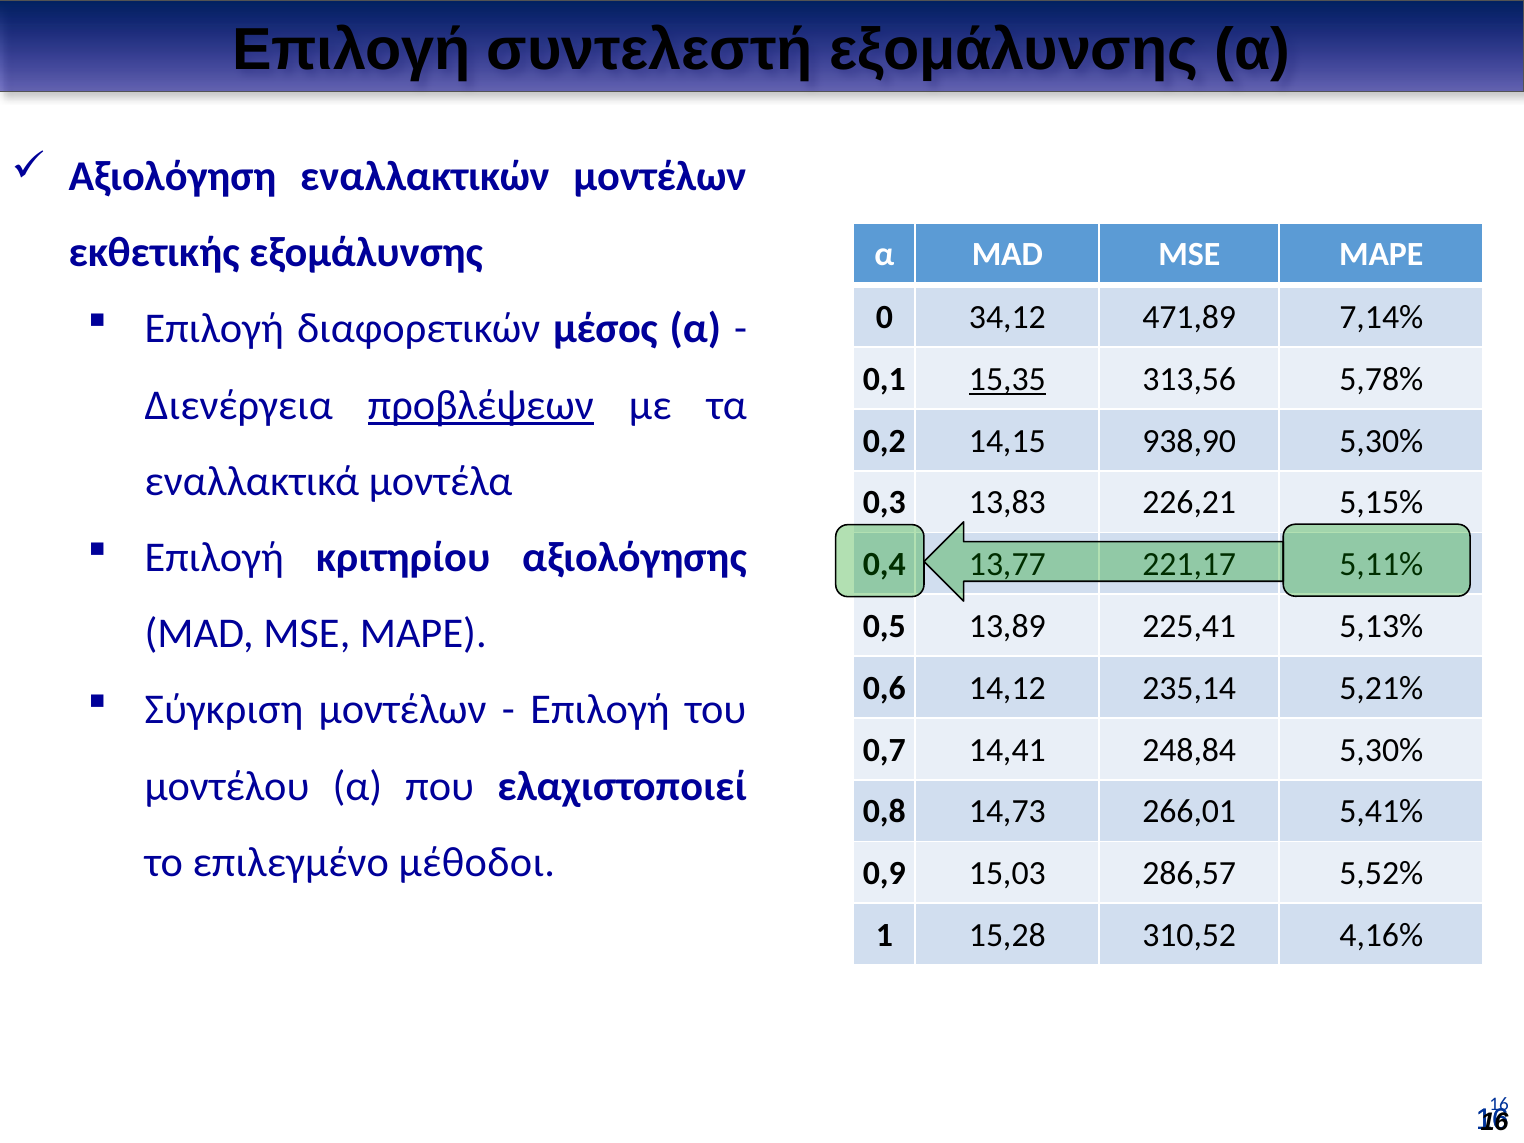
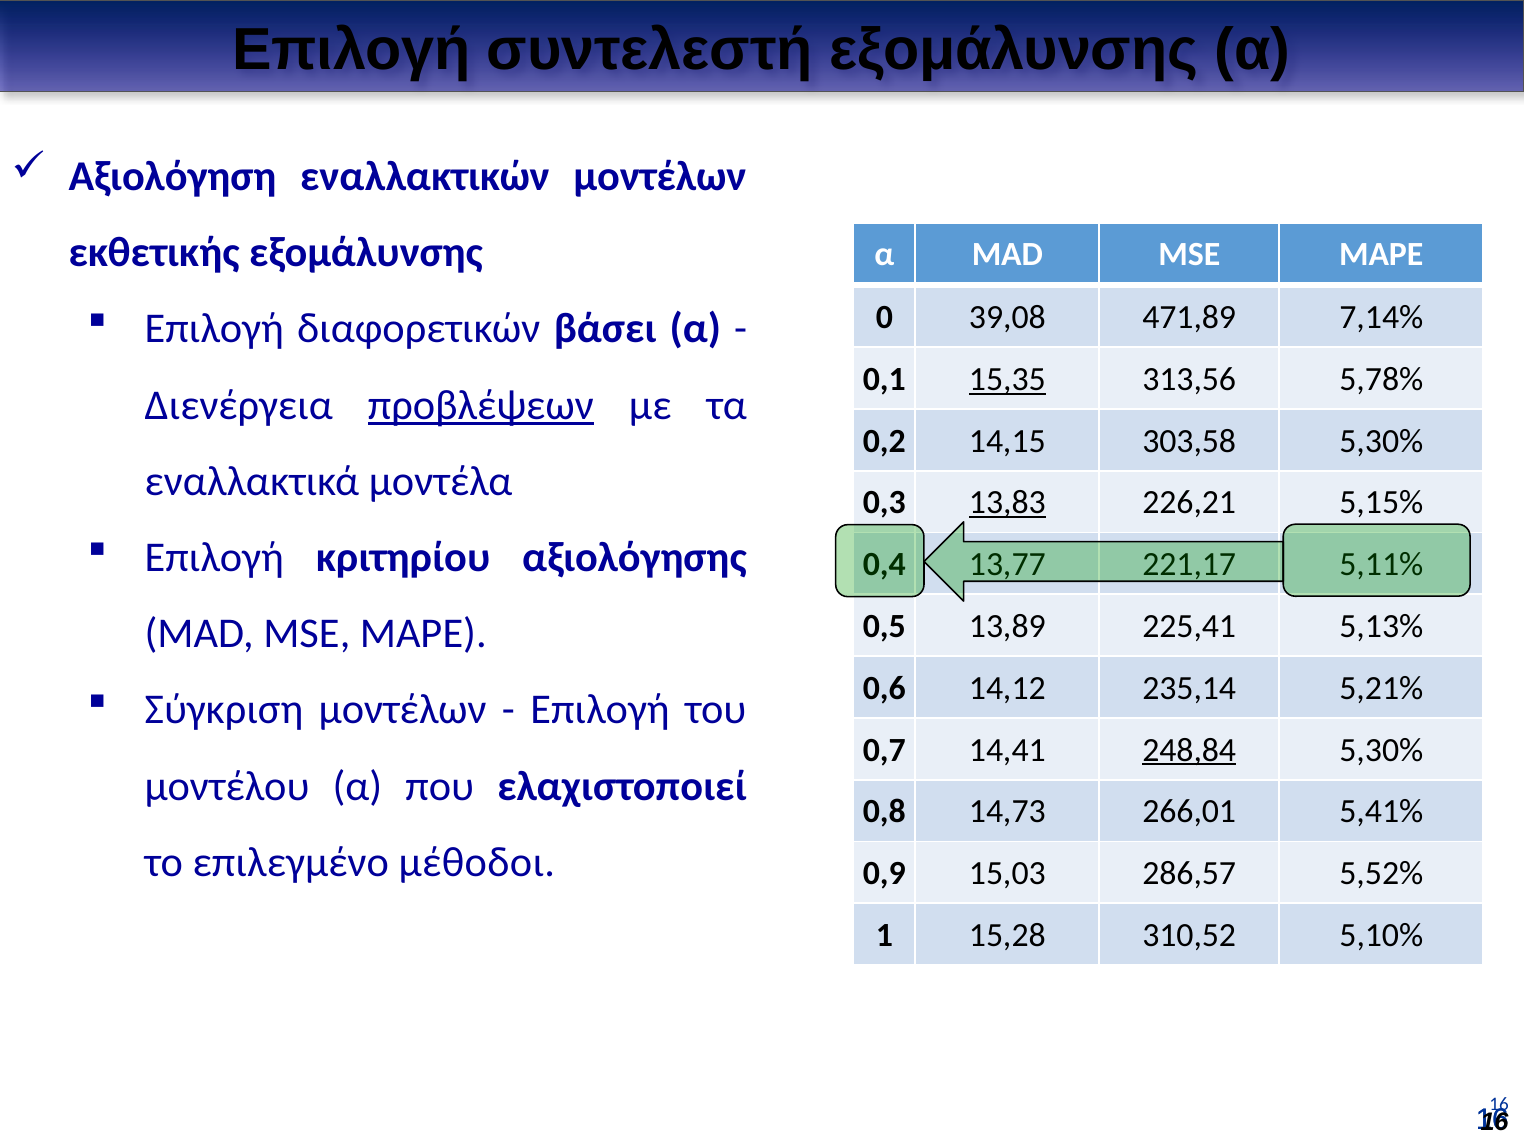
34,12: 34,12 -> 39,08
μέσος: μέσος -> βάσει
938,90: 938,90 -> 303,58
13,83 underline: none -> present
248,84 underline: none -> present
4,16%: 4,16% -> 5,10%
